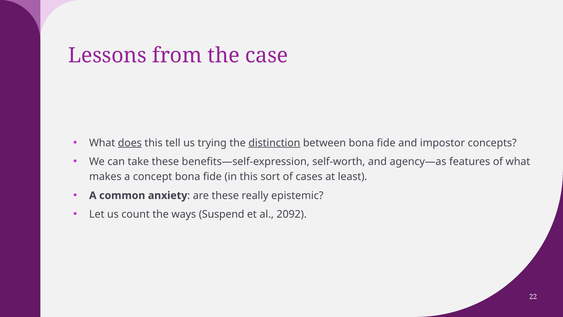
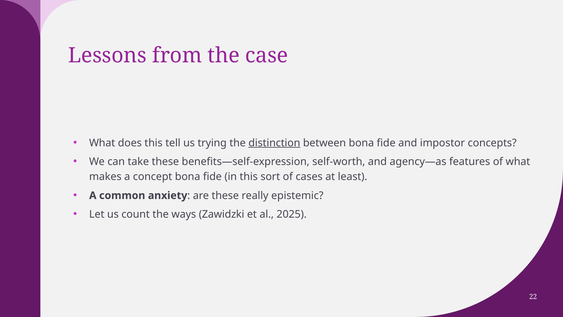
does underline: present -> none
Suspend: Suspend -> Zawidzki
2092: 2092 -> 2025
